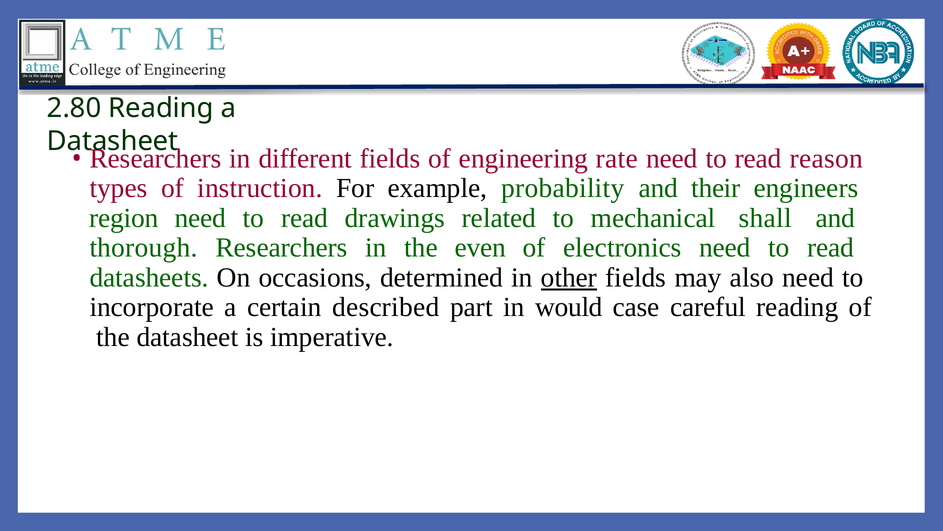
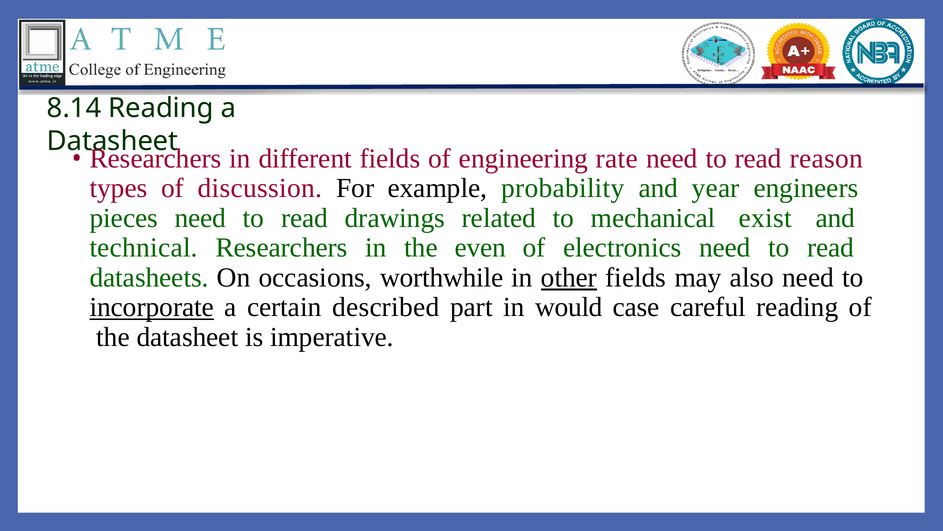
2.80: 2.80 -> 8.14
instruction: instruction -> discussion
their: their -> year
region: region -> pieces
shall: shall -> exist
thorough: thorough -> technical
determined: determined -> worthwhile
incorporate underline: none -> present
